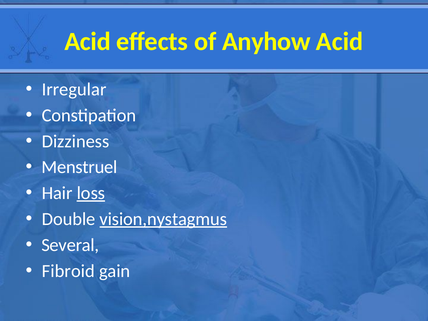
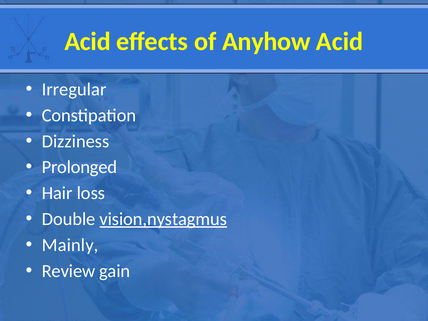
Menstruel: Menstruel -> Prolonged
loss underline: present -> none
Several: Several -> Mainly
Fibroid: Fibroid -> Review
